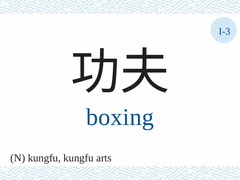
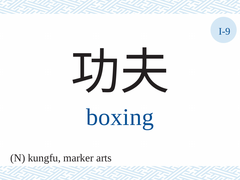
I-3: I-3 -> I-9
kungfu kungfu: kungfu -> marker
